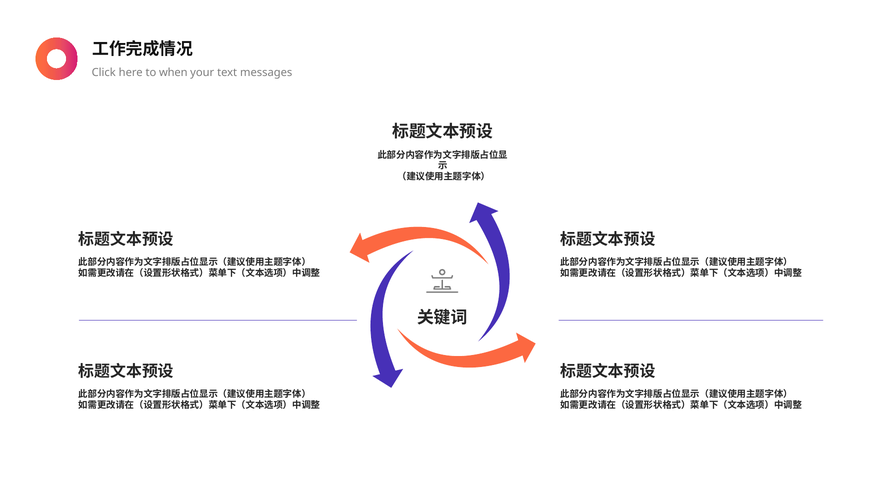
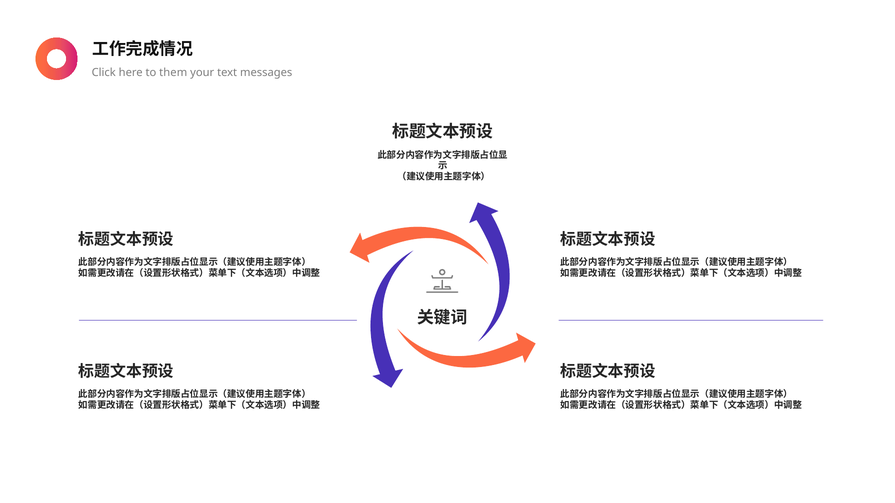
when: when -> them
